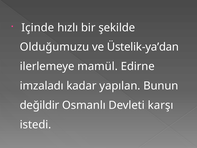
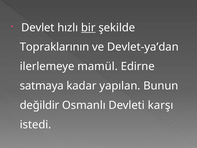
Içinde: Içinde -> Devlet
bir underline: none -> present
Olduğumuzu: Olduğumuzu -> Topraklarının
Üstelik-ya’dan: Üstelik-ya’dan -> Devlet-ya’dan
imzaladı: imzaladı -> satmaya
